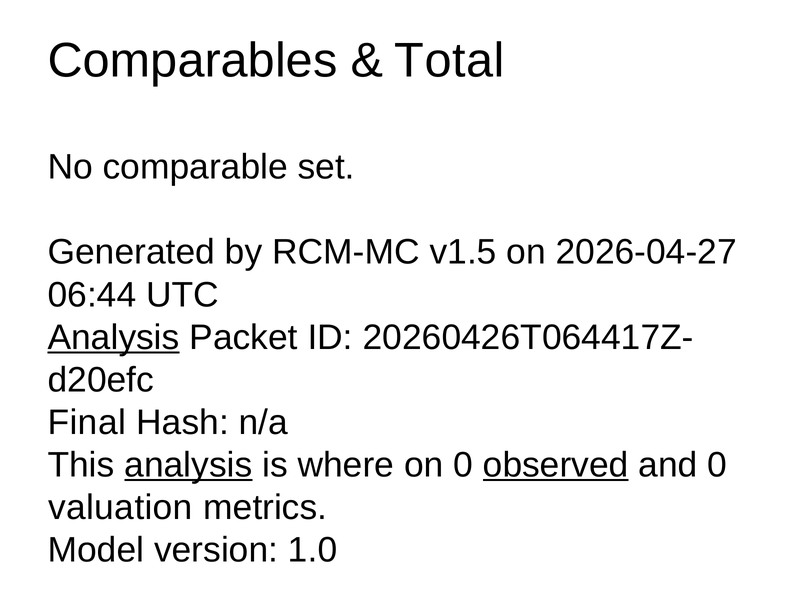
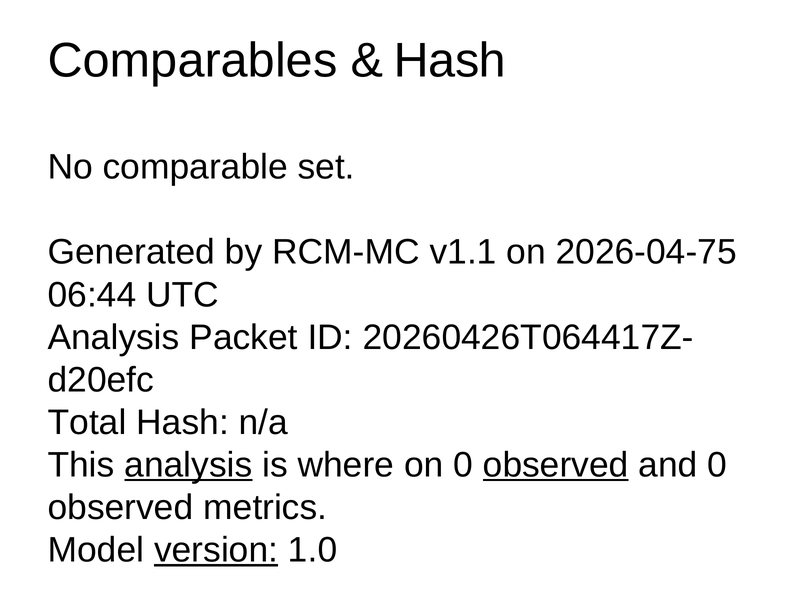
Total at (449, 60): Total -> Hash
v1.5: v1.5 -> v1.1
2026-04-27: 2026-04-27 -> 2026-04-75
Analysis at (114, 337) underline: present -> none
Final: Final -> Total
valuation at (120, 507): valuation -> observed
version underline: none -> present
